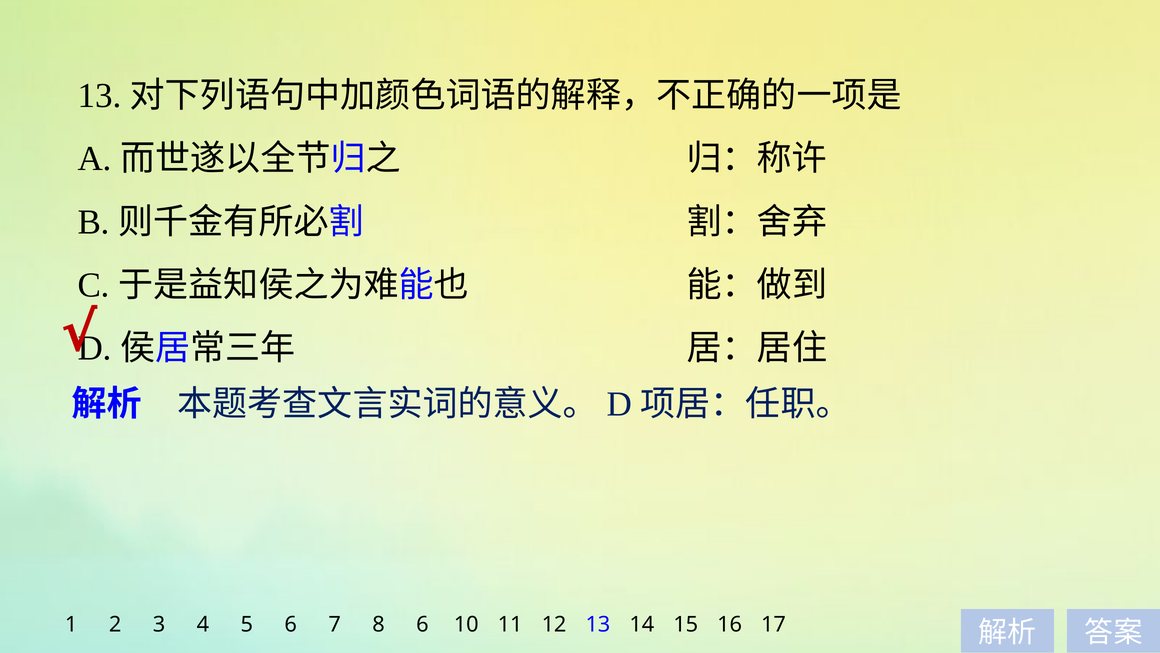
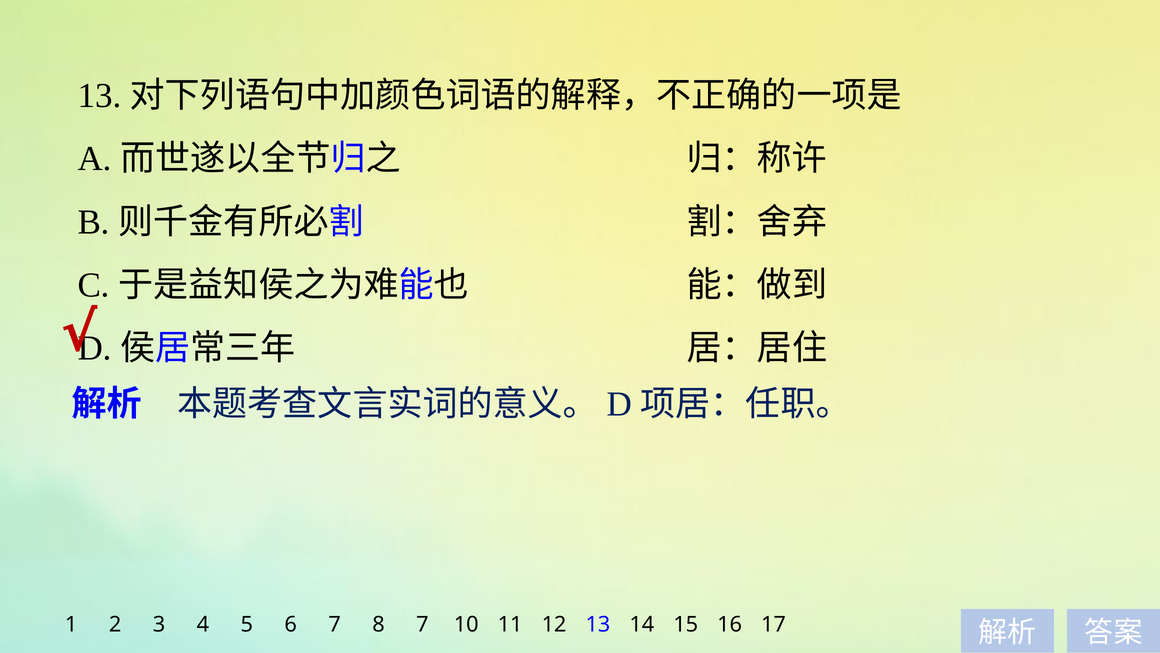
8 6: 6 -> 7
